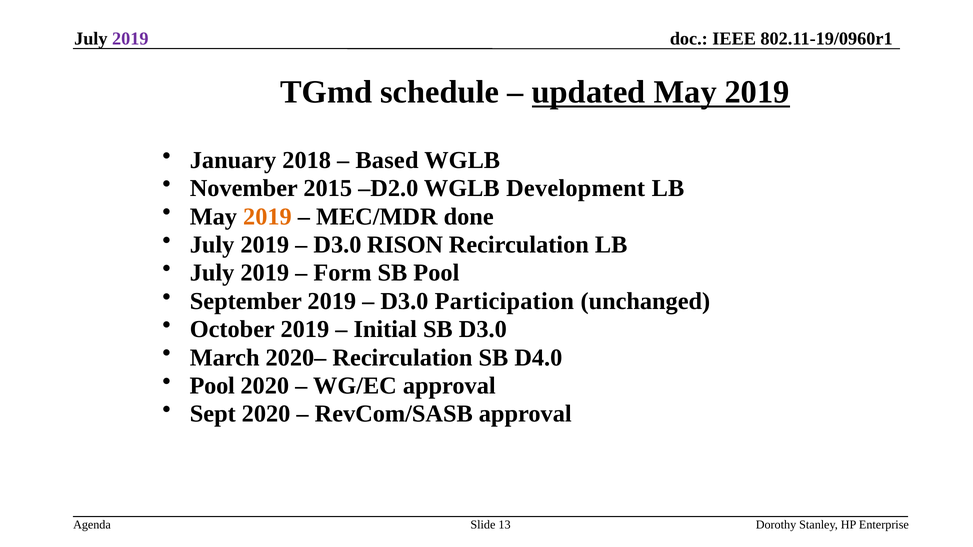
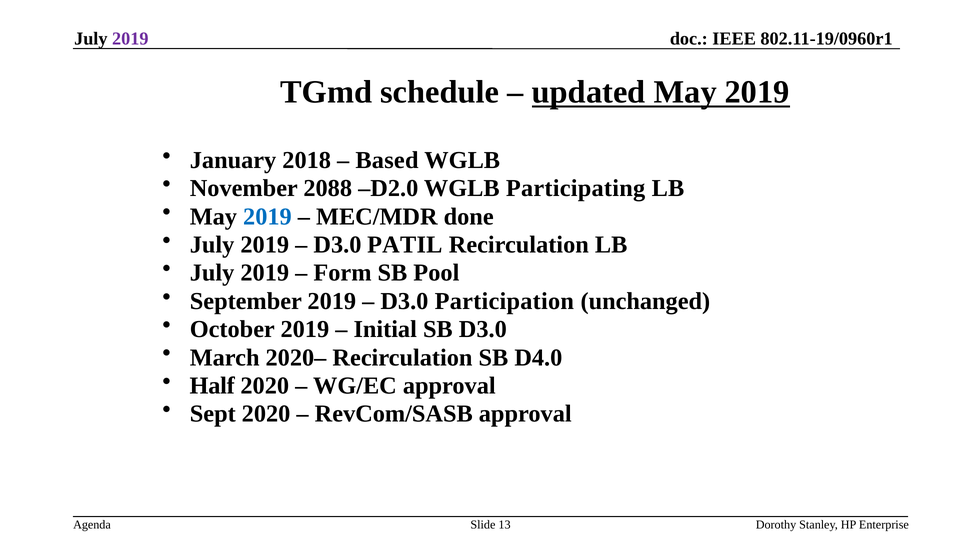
2015: 2015 -> 2088
Development: Development -> Participating
2019 at (267, 217) colour: orange -> blue
RISON: RISON -> PATIL
Pool at (212, 386): Pool -> Half
